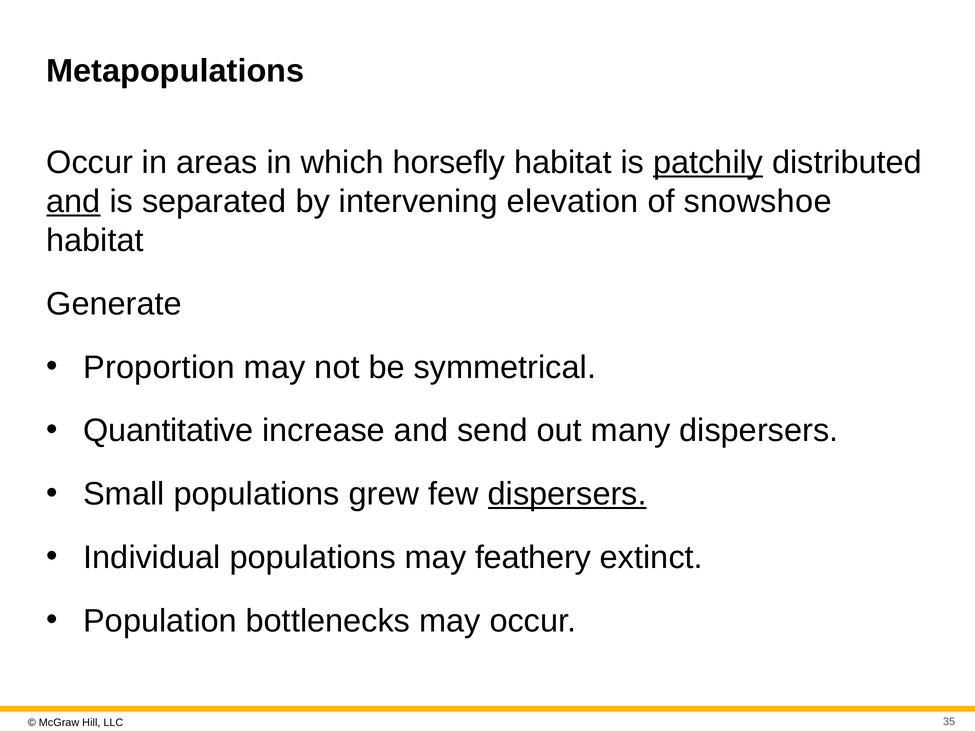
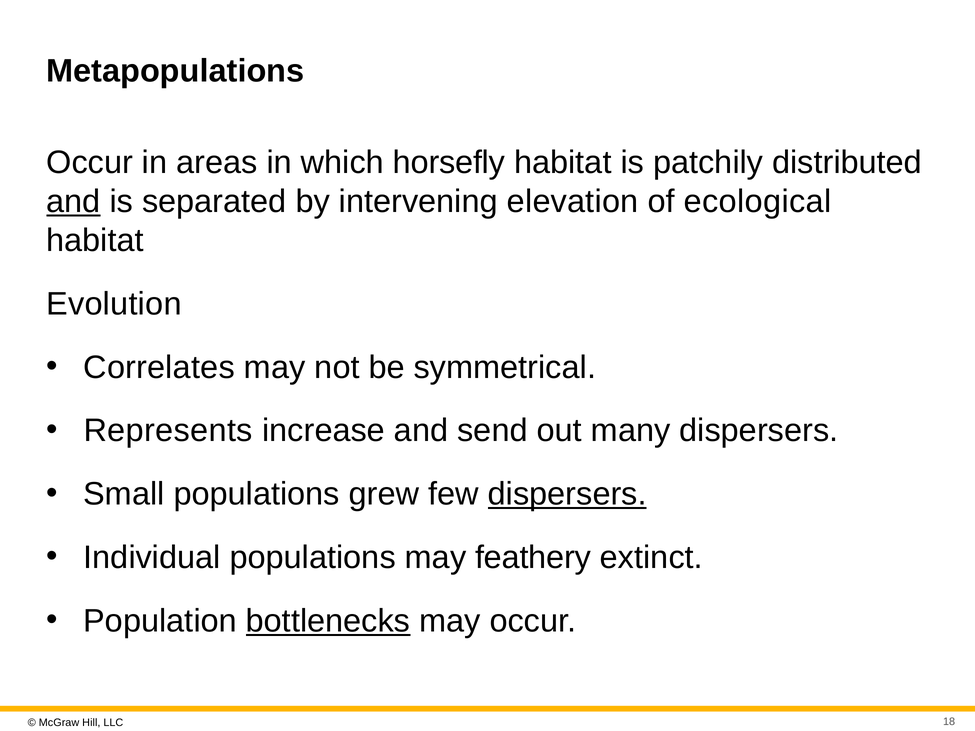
patchily underline: present -> none
snowshoe: snowshoe -> ecological
Generate: Generate -> Evolution
Proportion: Proportion -> Correlates
Quantitative: Quantitative -> Represents
bottlenecks underline: none -> present
35: 35 -> 18
